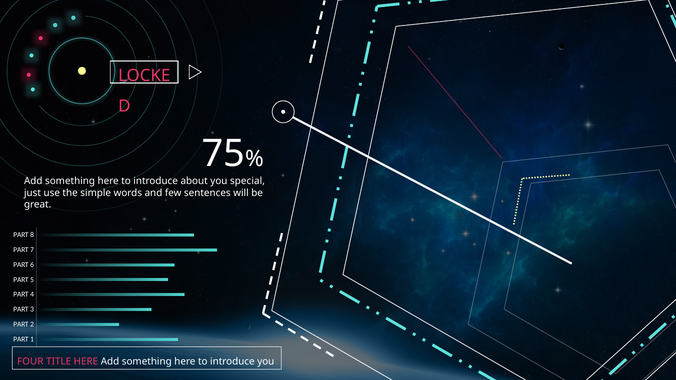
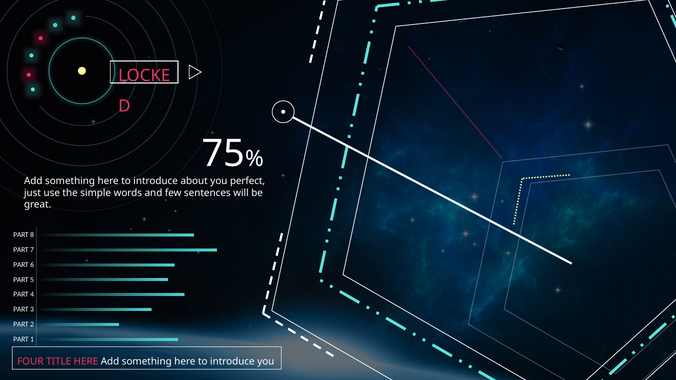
special: special -> perfect
